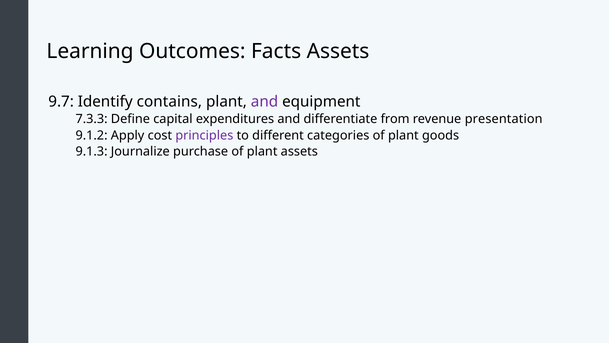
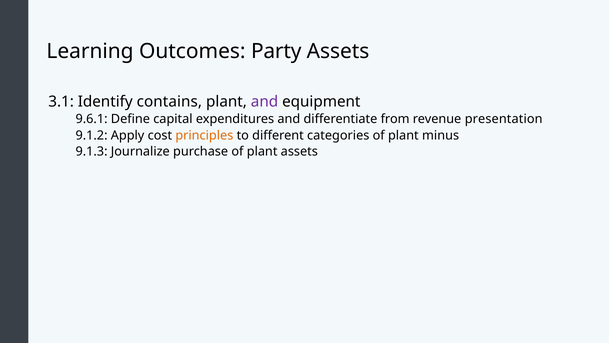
Facts: Facts -> Party
9.7: 9.7 -> 3.1
7.3.3: 7.3.3 -> 9.6.1
principles colour: purple -> orange
goods: goods -> minus
